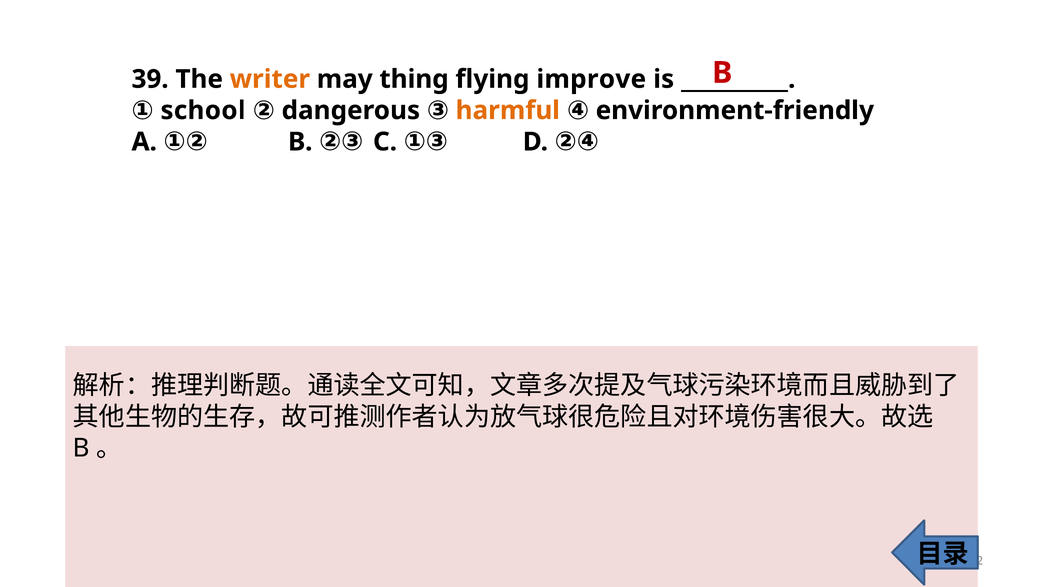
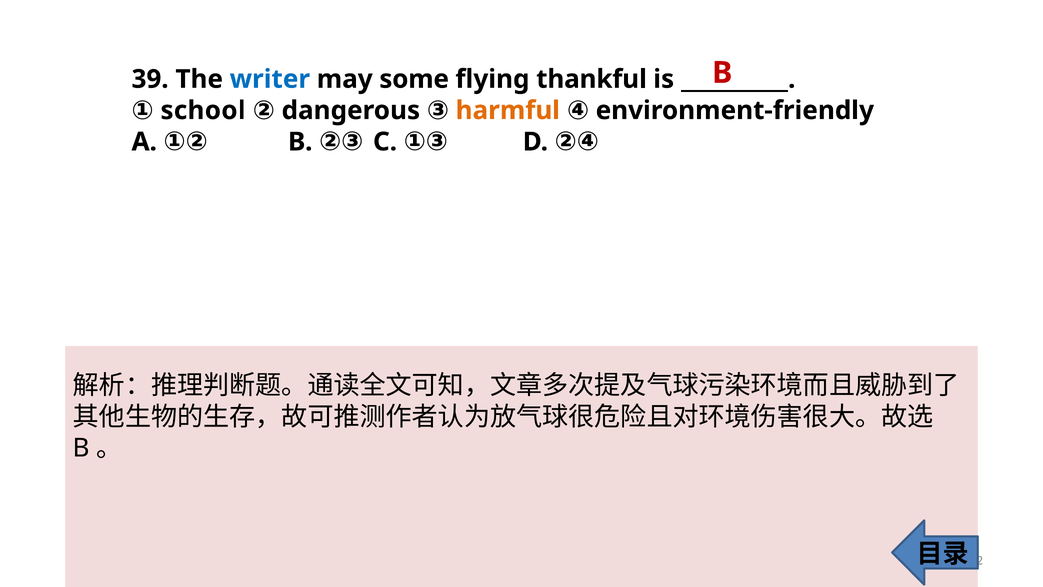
writer colour: orange -> blue
thing: thing -> some
improve: improve -> thankful
